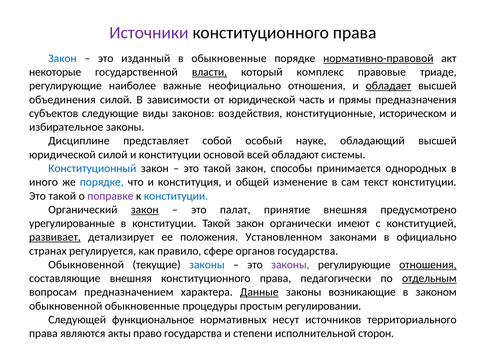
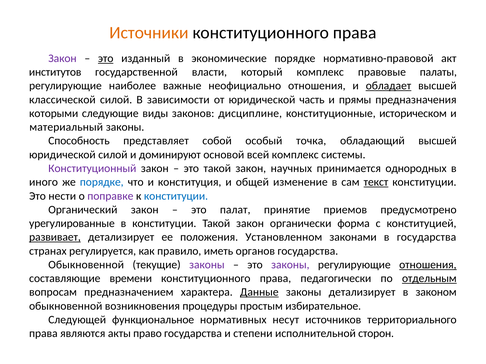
Источники colour: purple -> orange
Закон at (62, 58) colour: blue -> purple
это at (106, 58) underline: none -> present
в обыкновенные: обыкновенные -> экономические
нормативно-правовой underline: present -> none
некоторые: некоторые -> институтов
власти underline: present -> none
триаде: триаде -> палаты
объединения: объединения -> классической
субъектов: субъектов -> которыми
воздействия: воздействия -> дисциплине
избирательное: избирательное -> материальный
Дисциплине: Дисциплине -> Способность
науке: науке -> точка
и конституции: конституции -> доминируют
всей обладают: обладают -> комплекс
Конституционный colour: blue -> purple
способы: способы -> научных
текст underline: none -> present
такой at (62, 196): такой -> нести
закон at (145, 210) underline: present -> none
принятие внешняя: внешняя -> приемов
имеют: имеют -> форма
в официально: официально -> государства
сфере: сфере -> иметь
законы at (207, 265) colour: blue -> purple
составляющие внешняя: внешняя -> времени
законы возникающие: возникающие -> детализирует
обыкновенной обыкновенные: обыкновенные -> возникновения
регулировании: регулировании -> избирательное
